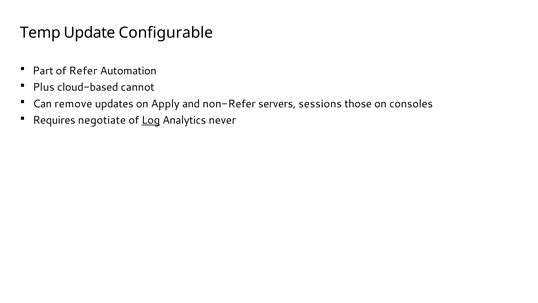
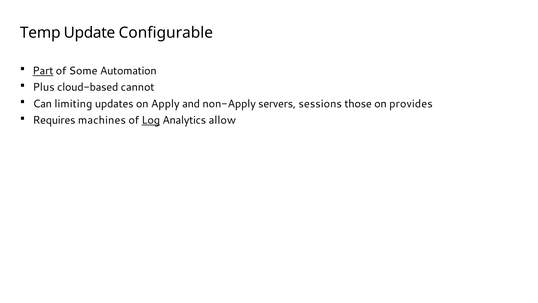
Part underline: none -> present
Refer: Refer -> Some
remove: remove -> limiting
non-Refer: non-Refer -> non-Apply
consoles: consoles -> provides
negotiate: negotiate -> machines
never: never -> allow
